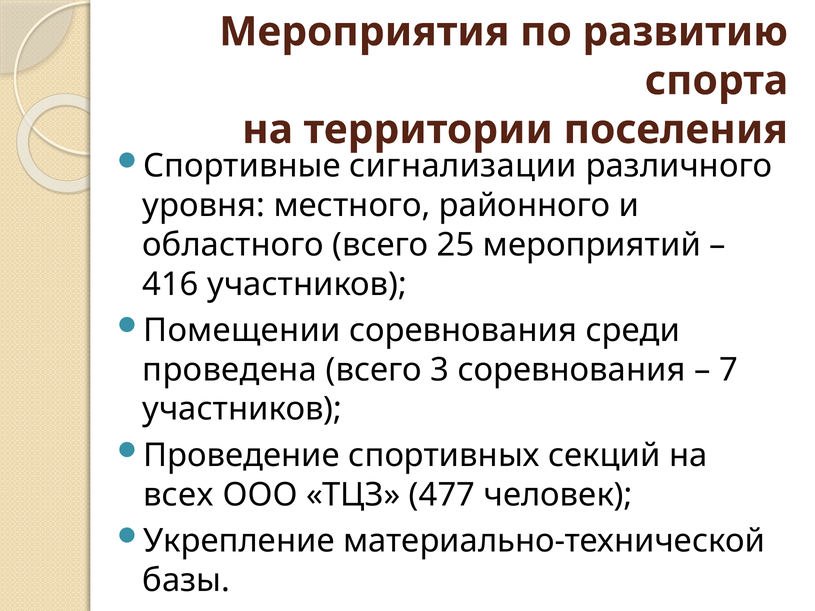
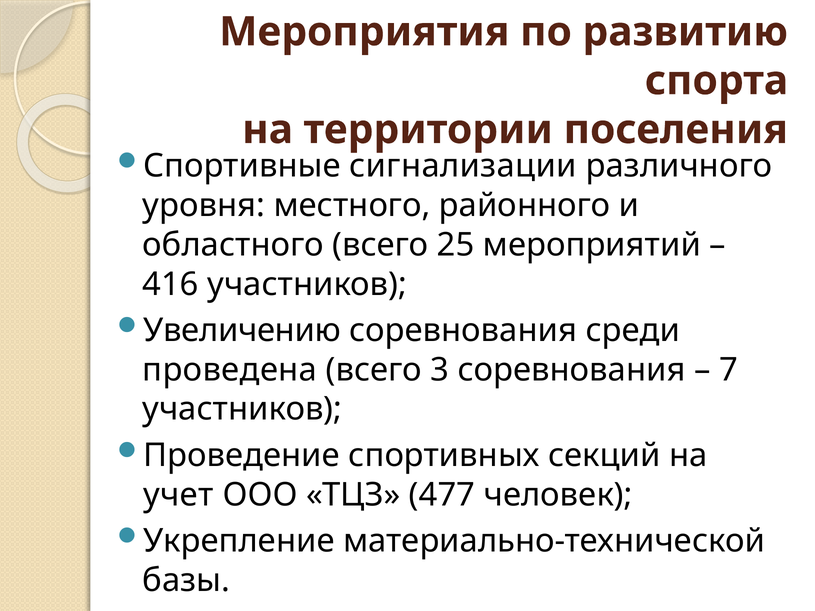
Помещении: Помещении -> Увеличению
всех: всех -> учет
